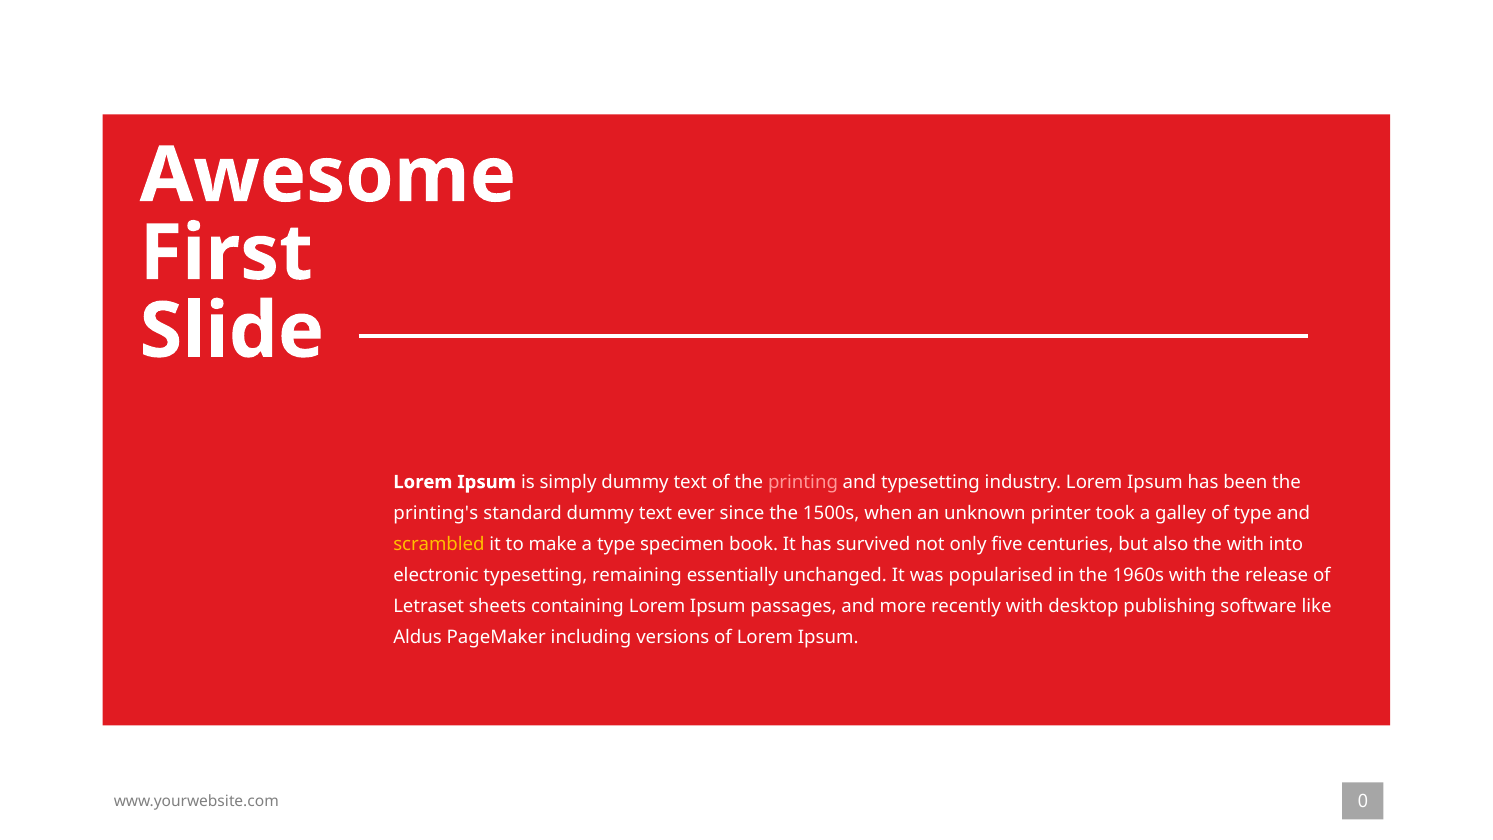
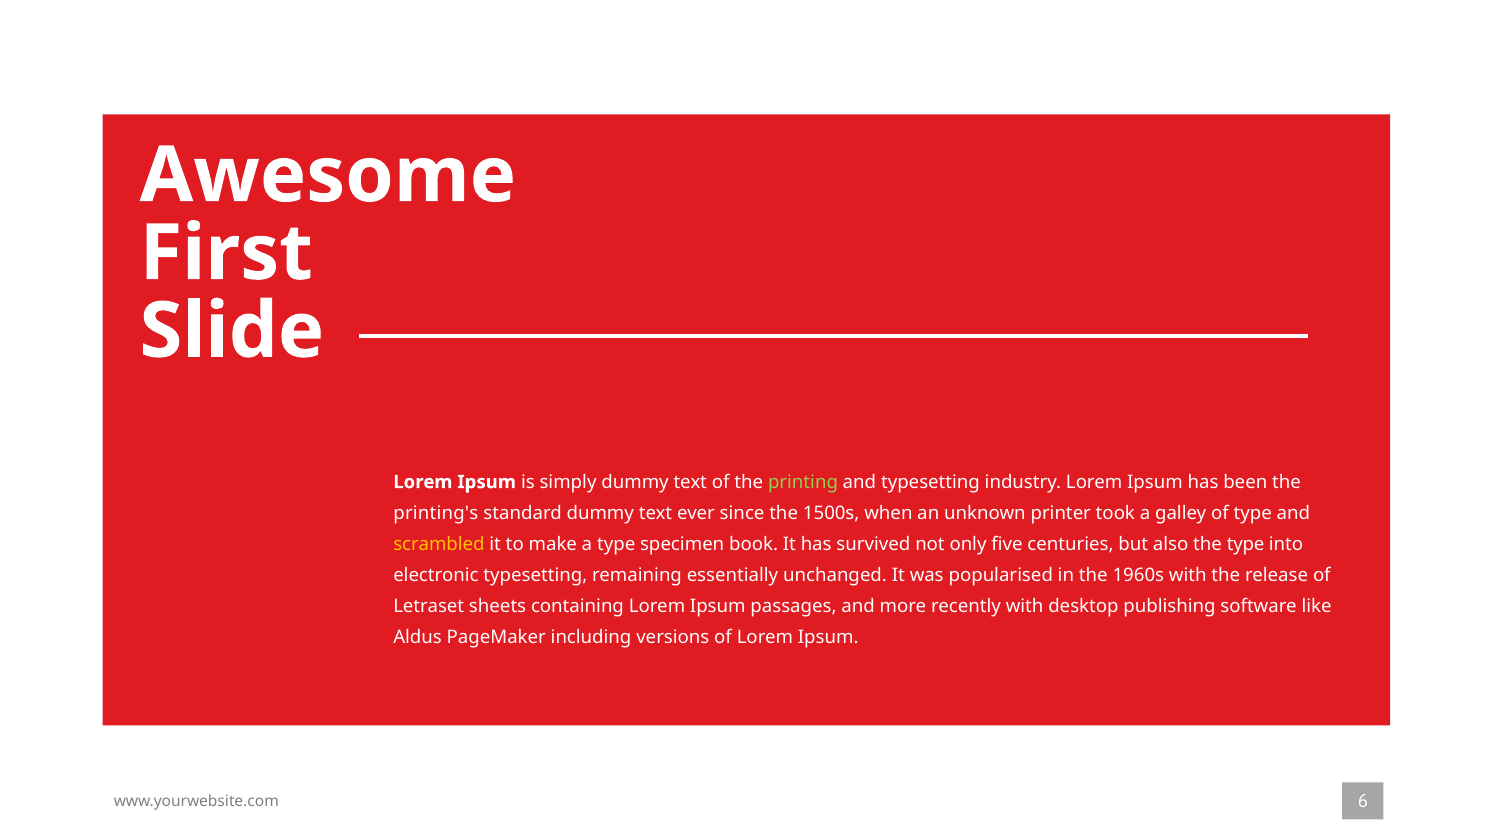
printing colour: pink -> light green
the with: with -> type
0: 0 -> 6
